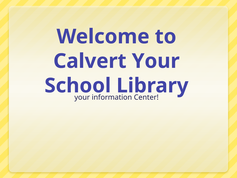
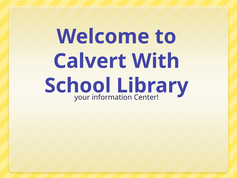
Calvert Your: Your -> With
